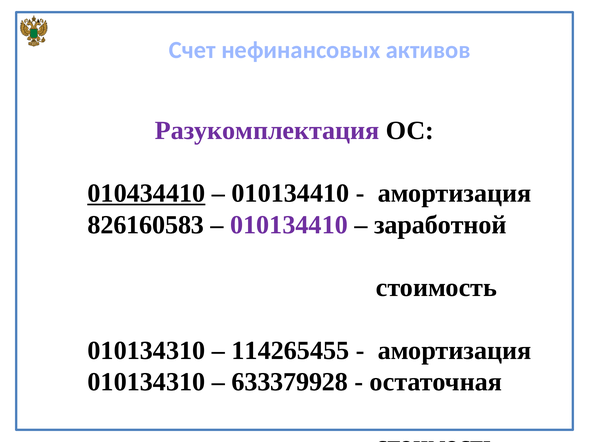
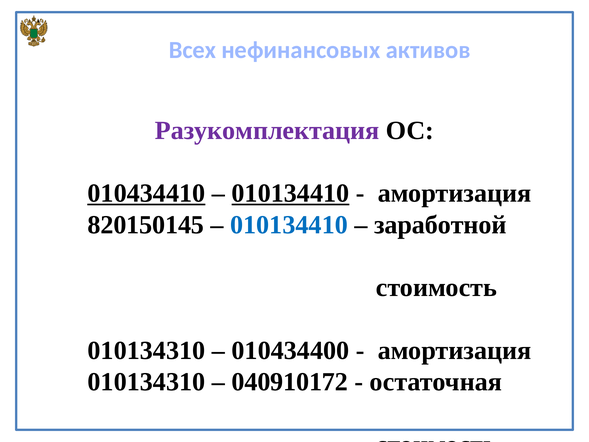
Счет: Счет -> Всех
010134410 at (290, 193) underline: none -> present
826160583: 826160583 -> 820150145
010134410 at (289, 225) colour: purple -> blue
114265455: 114265455 -> 010434400
633379928: 633379928 -> 040910172
